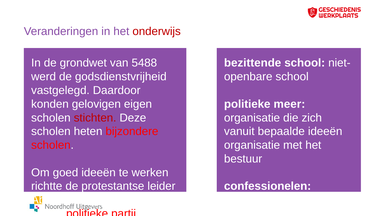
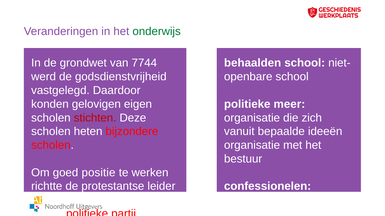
onderwijs at (157, 32) colour: red -> green
5488: 5488 -> 7744
bezittende at (253, 63): bezittende -> behaalden
goed ideeën: ideeën -> positie
